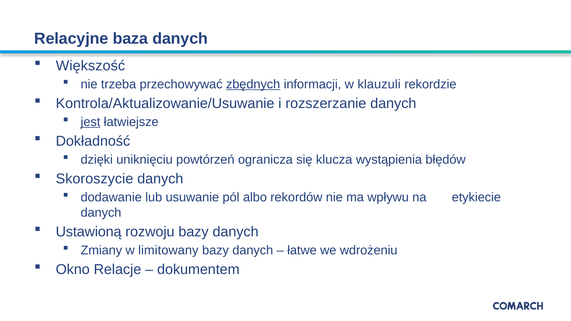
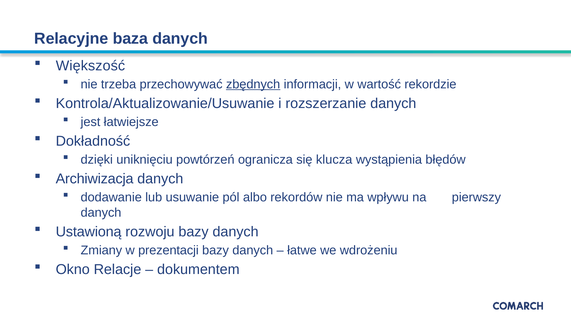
klauzuli: klauzuli -> wartość
jest underline: present -> none
Skoroszycie: Skoroszycie -> Archiwizacja
etykiecie: etykiecie -> pierwszy
limitowany: limitowany -> prezentacji
